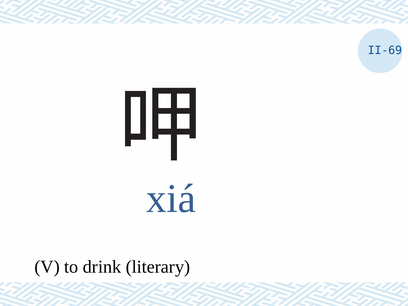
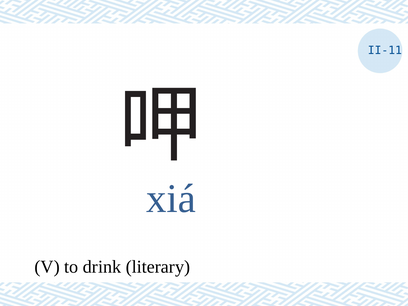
II-69: II-69 -> II-11
